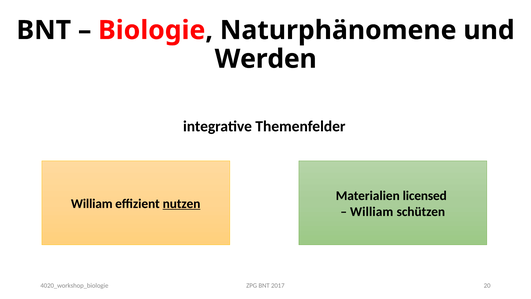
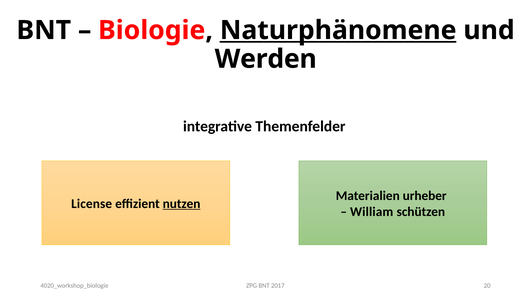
Naturphänomene underline: none -> present
licensed: licensed -> urheber
William at (92, 203): William -> License
